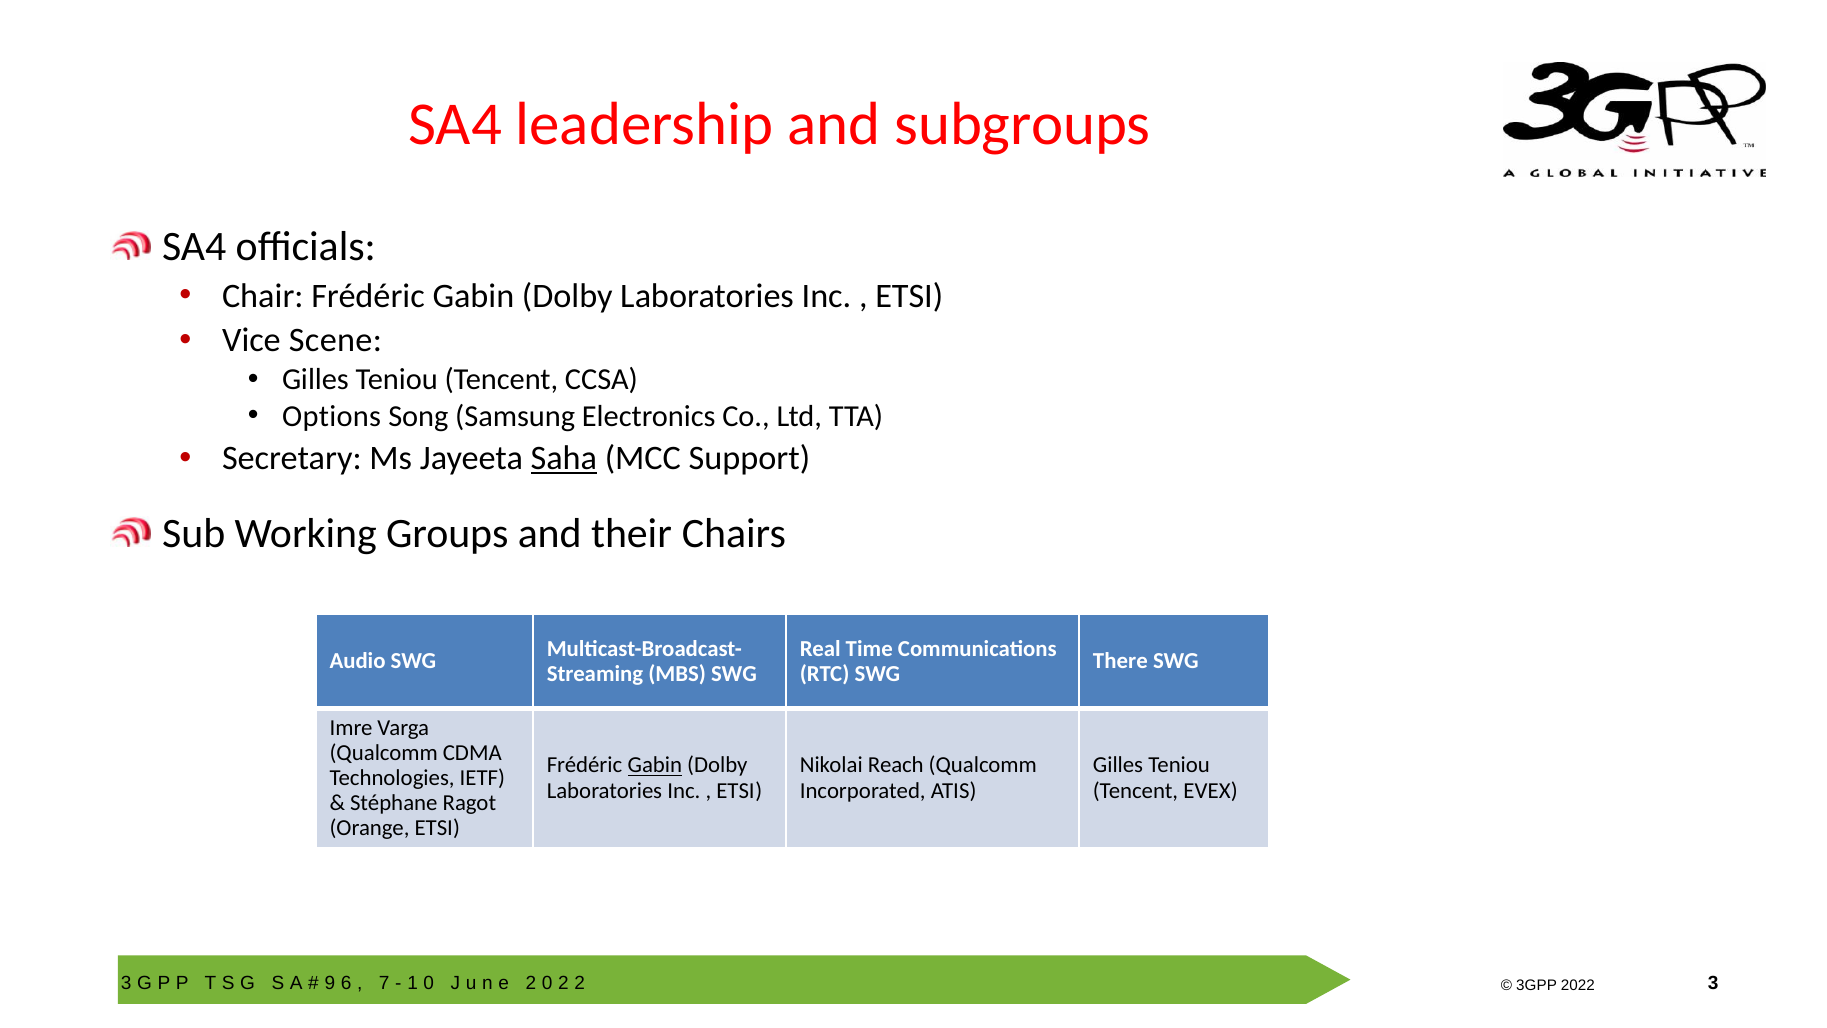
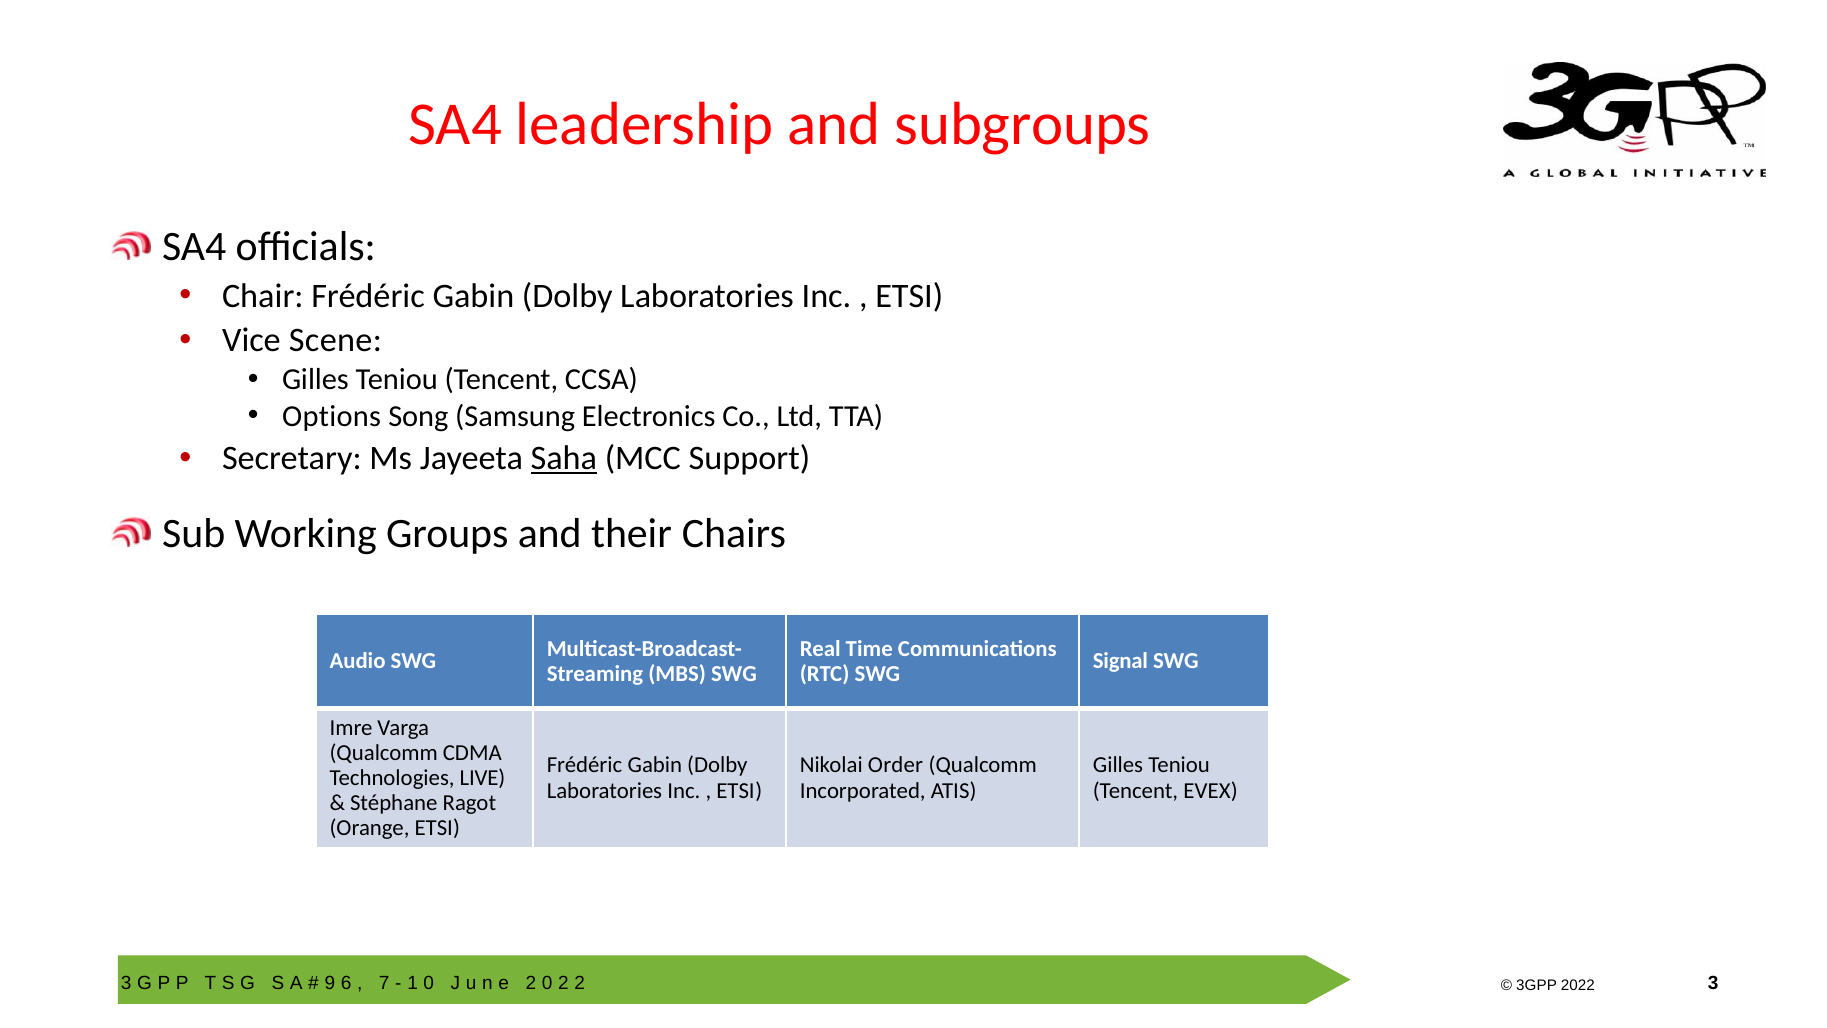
There: There -> Signal
Gabin at (655, 765) underline: present -> none
Reach: Reach -> Order
IETF: IETF -> LIVE
